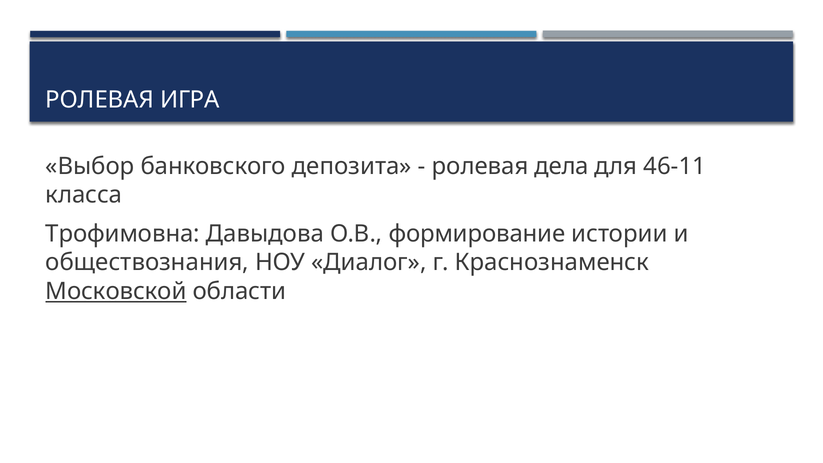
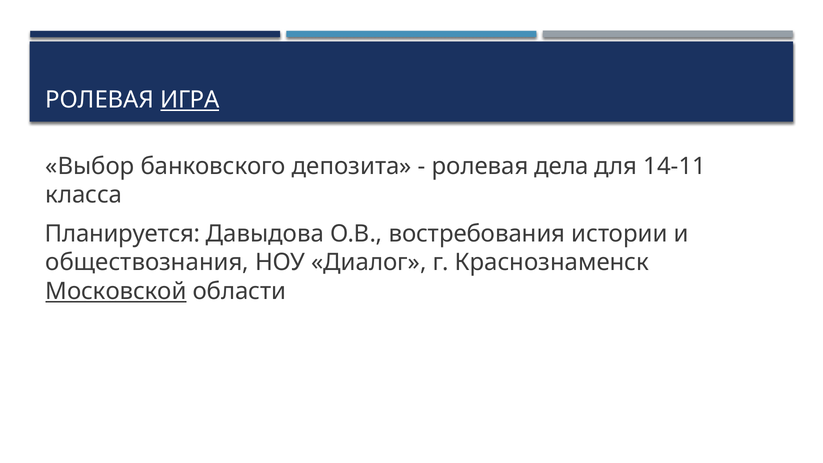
ИГРА underline: none -> present
46-11: 46-11 -> 14-11
Трофимовна: Трофимовна -> Планируется
формирование: формирование -> востребования
